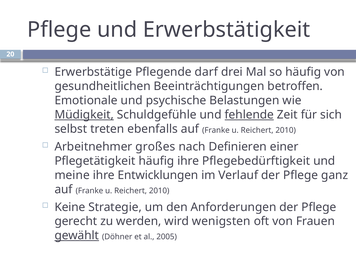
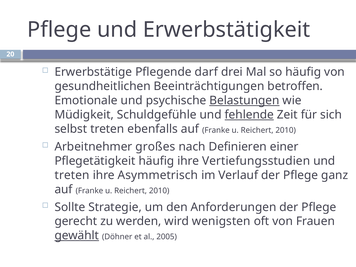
Belastungen underline: none -> present
Müdigkeit underline: present -> none
Pflegebedürftigkeit: Pflegebedürftigkeit -> Vertiefungsstudien
meine at (72, 175): meine -> treten
Entwicklungen: Entwicklungen -> Asymmetrisch
Keine: Keine -> Sollte
